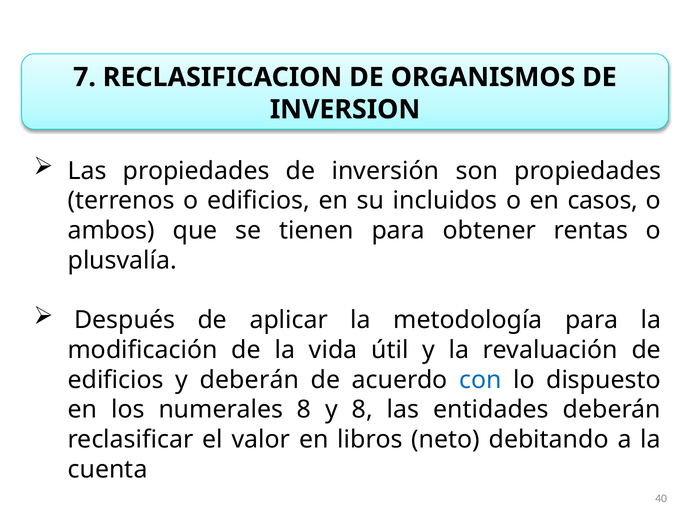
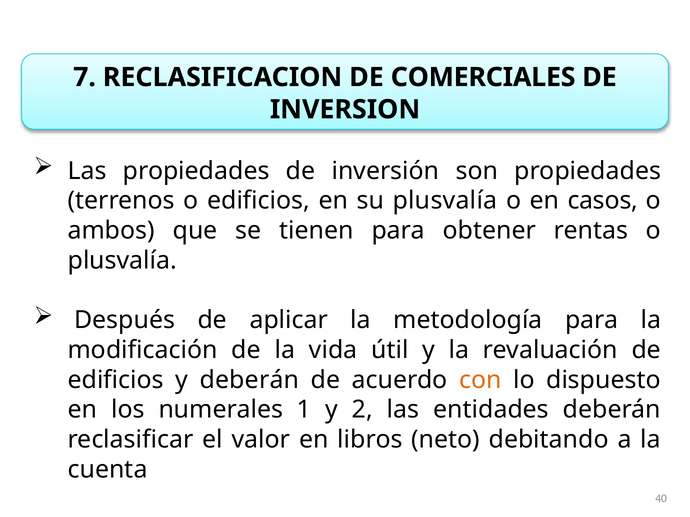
ORGANISMOS: ORGANISMOS -> COMERCIALES
su incluidos: incluidos -> plusvalía
con colour: blue -> orange
numerales 8: 8 -> 1
y 8: 8 -> 2
